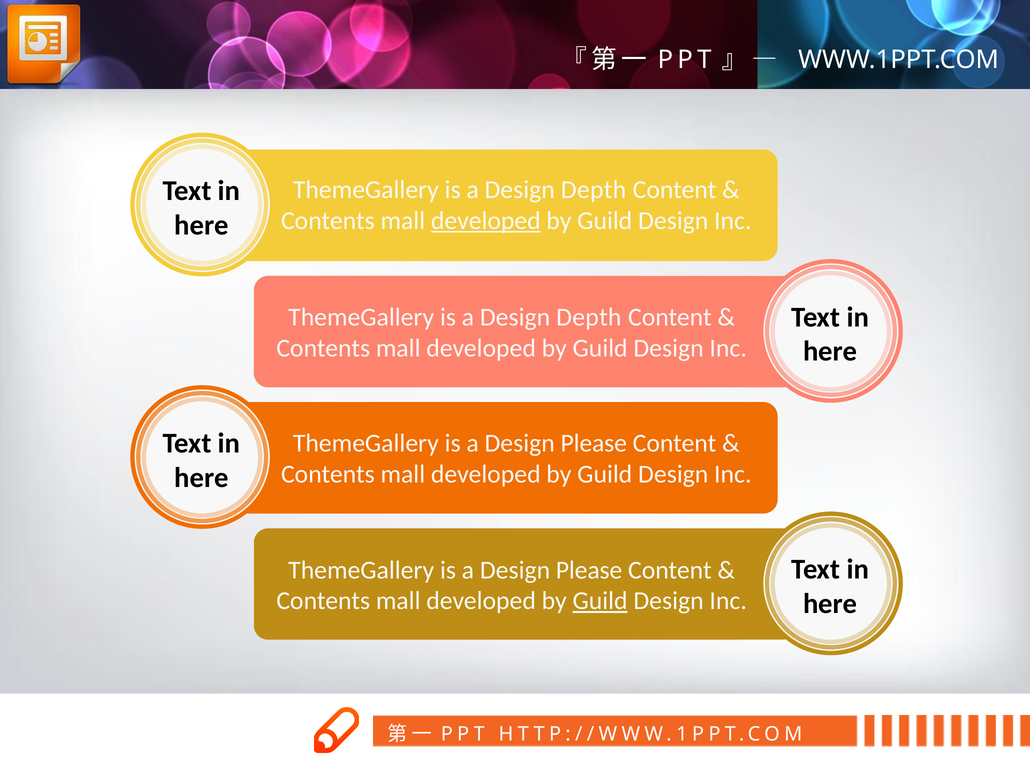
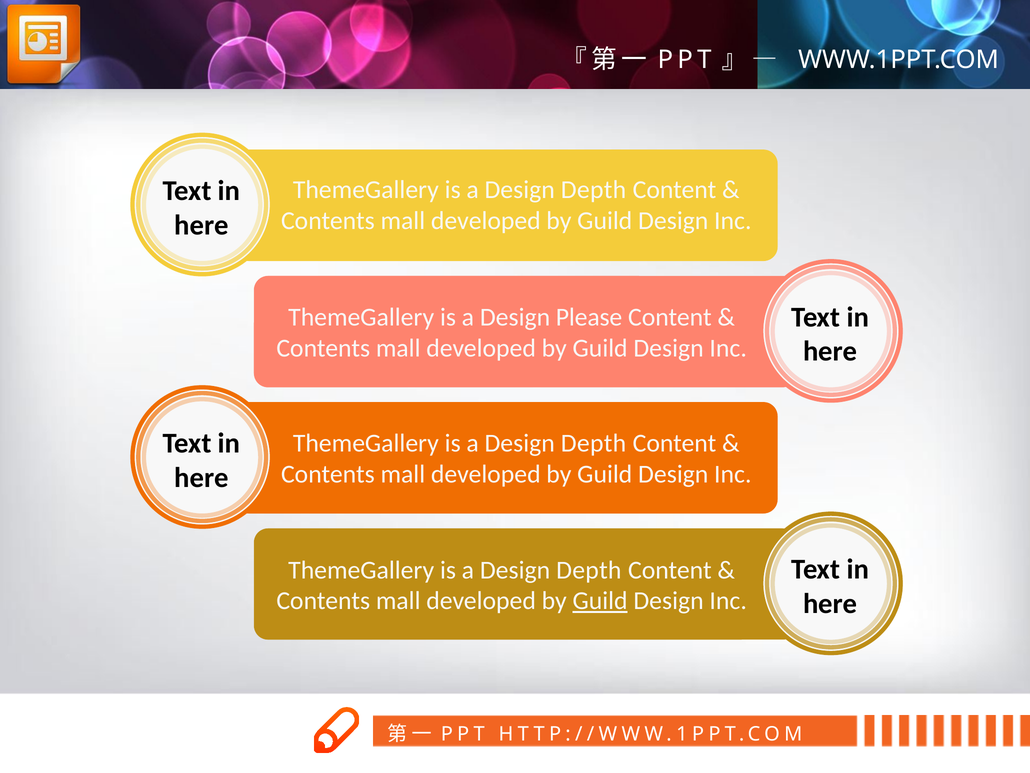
developed at (486, 221) underline: present -> none
Depth at (589, 317): Depth -> Please
Please at (594, 443): Please -> Depth
Please at (589, 570): Please -> Depth
